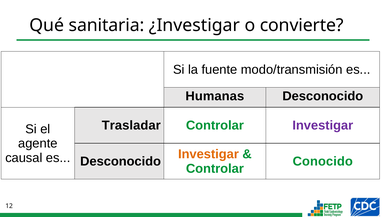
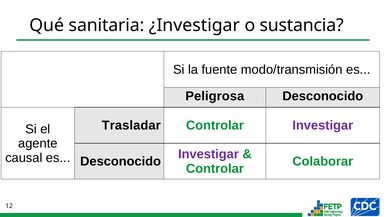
convierte: convierte -> sustancia
Humanas: Humanas -> Peligrosa
Investigar at (208, 154) colour: orange -> purple
Conocido: Conocido -> Colaborar
